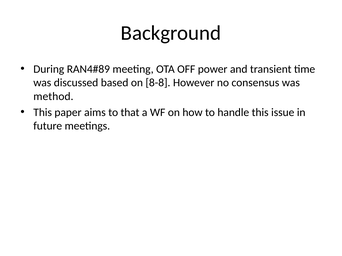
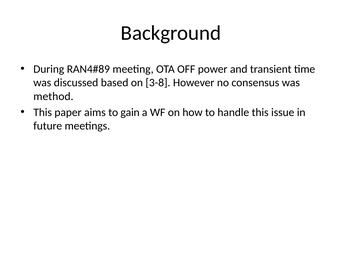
8-8: 8-8 -> 3-8
that: that -> gain
